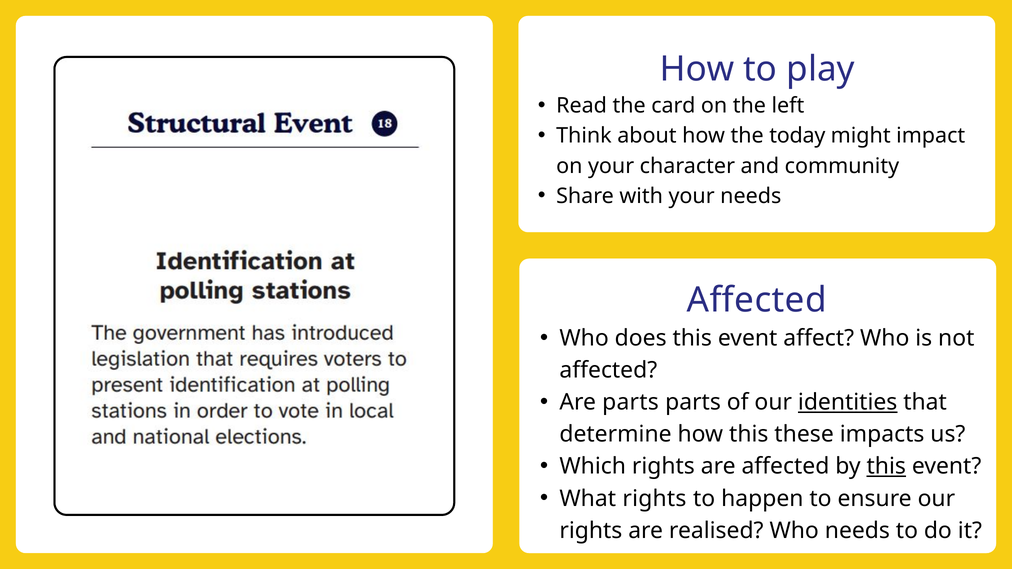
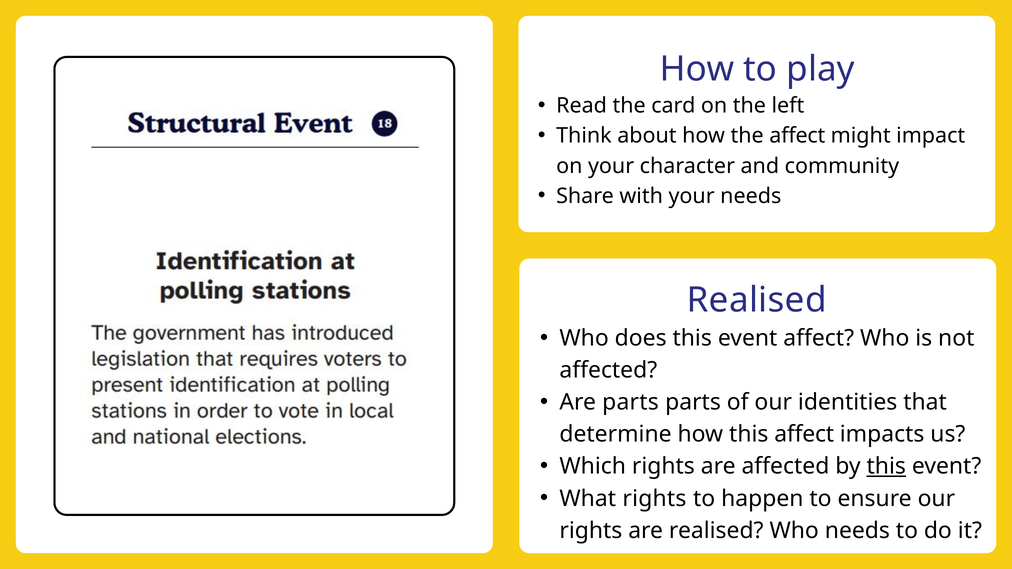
the today: today -> affect
Affected at (757, 300): Affected -> Realised
identities underline: present -> none
this these: these -> affect
